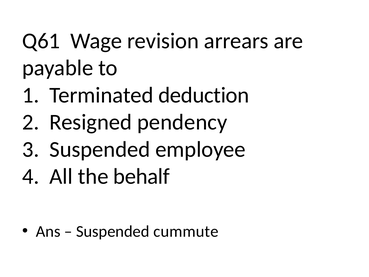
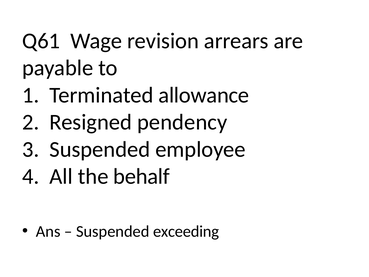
deduction: deduction -> allowance
cummute: cummute -> exceeding
